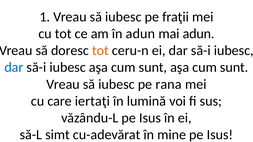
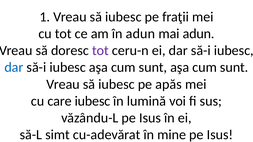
tot at (100, 51) colour: orange -> purple
rana: rana -> apăs
care iertaţi: iertaţi -> iubesc
